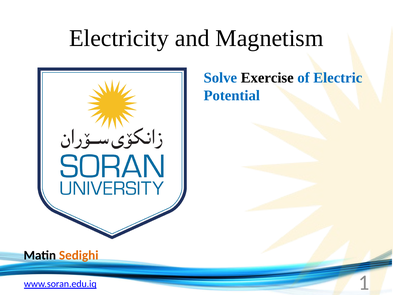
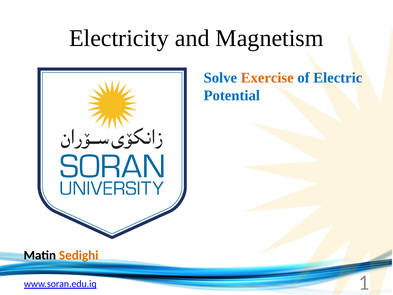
Exercise colour: black -> orange
